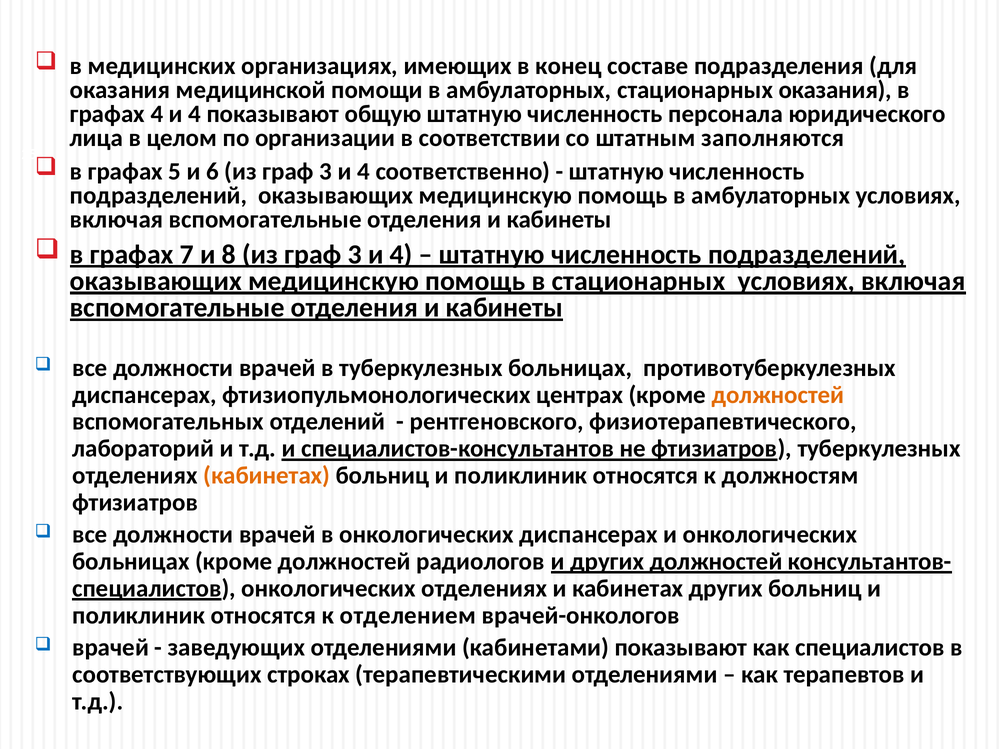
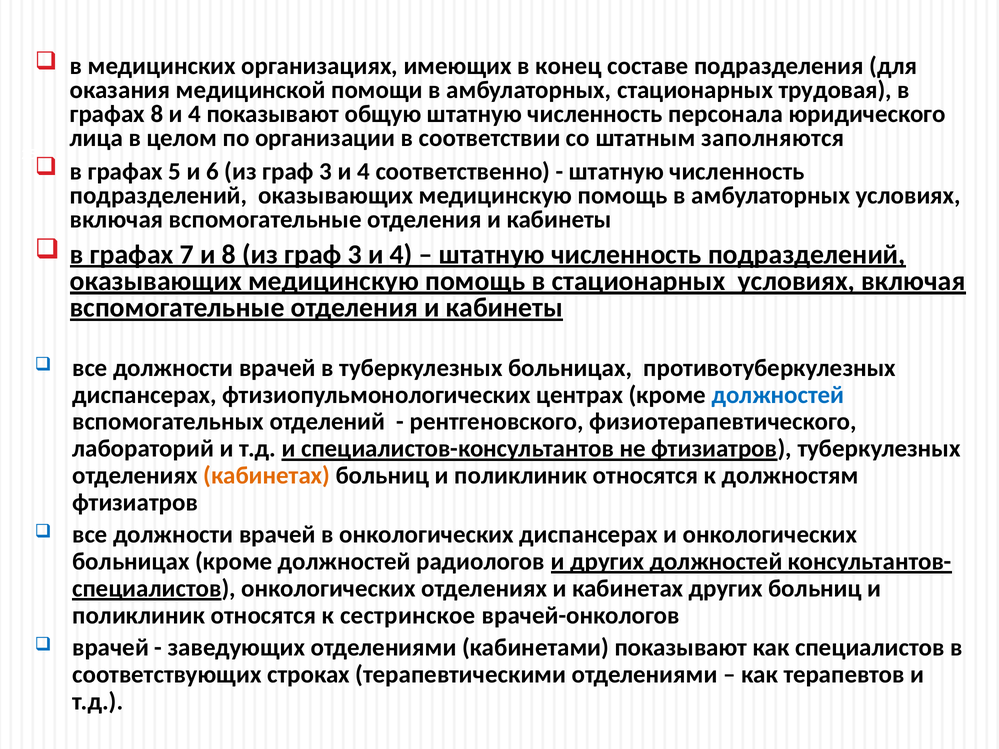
стационарных оказания: оказания -> трудовая
графах 4: 4 -> 8
должностей at (778, 395) colour: orange -> blue
отделением: отделением -> сестринское
